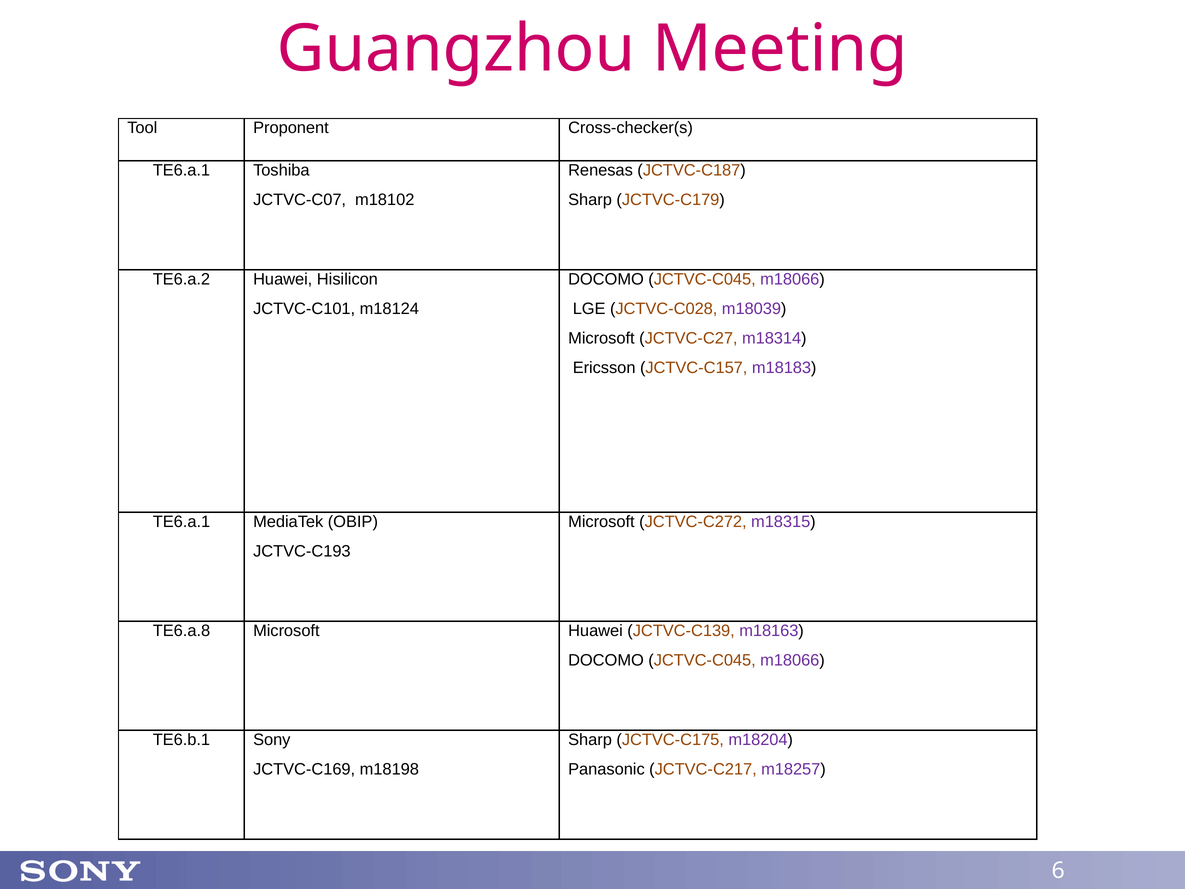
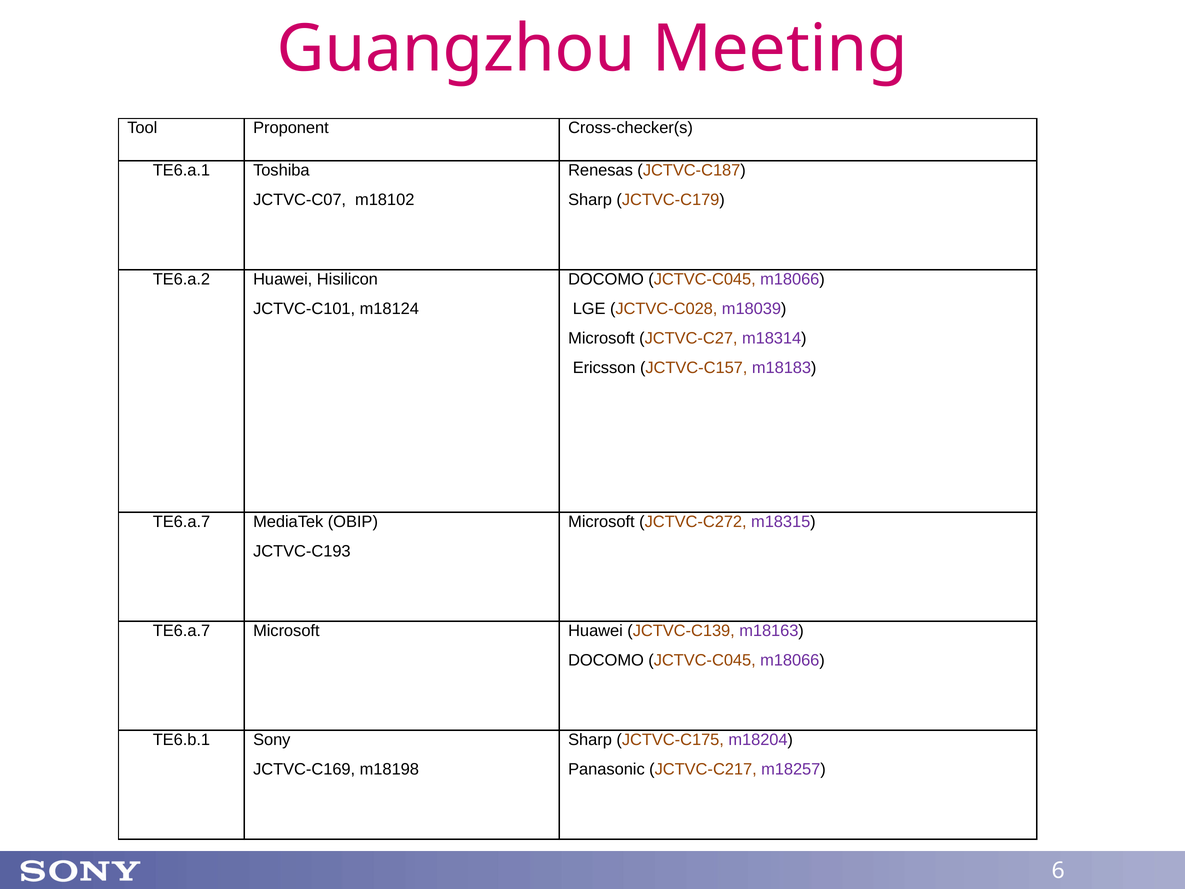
TE6.a.1 at (181, 522): TE6.a.1 -> TE6.a.7
TE6.a.8 at (181, 631): TE6.a.8 -> TE6.a.7
